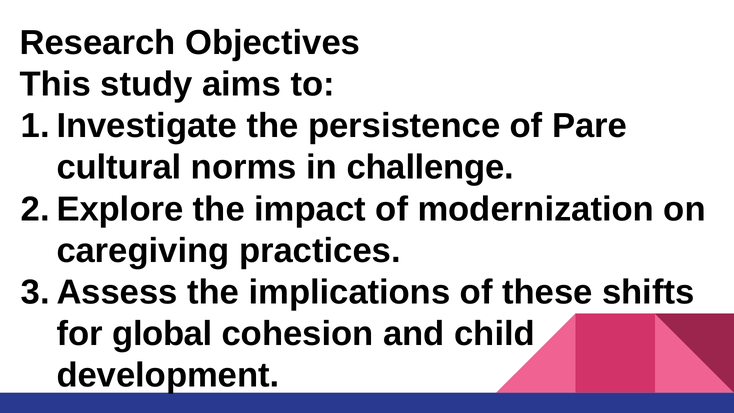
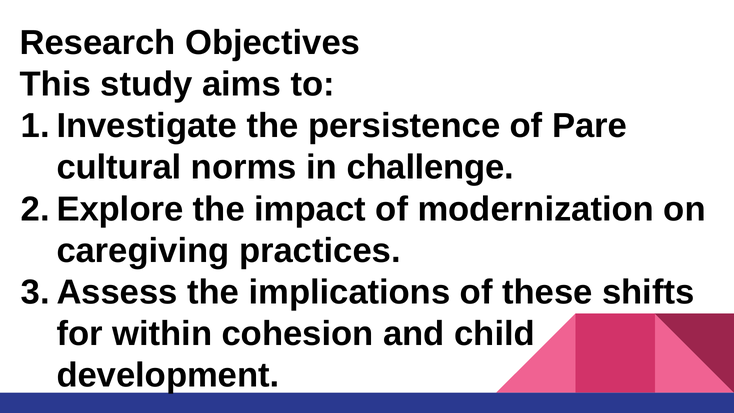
global: global -> within
